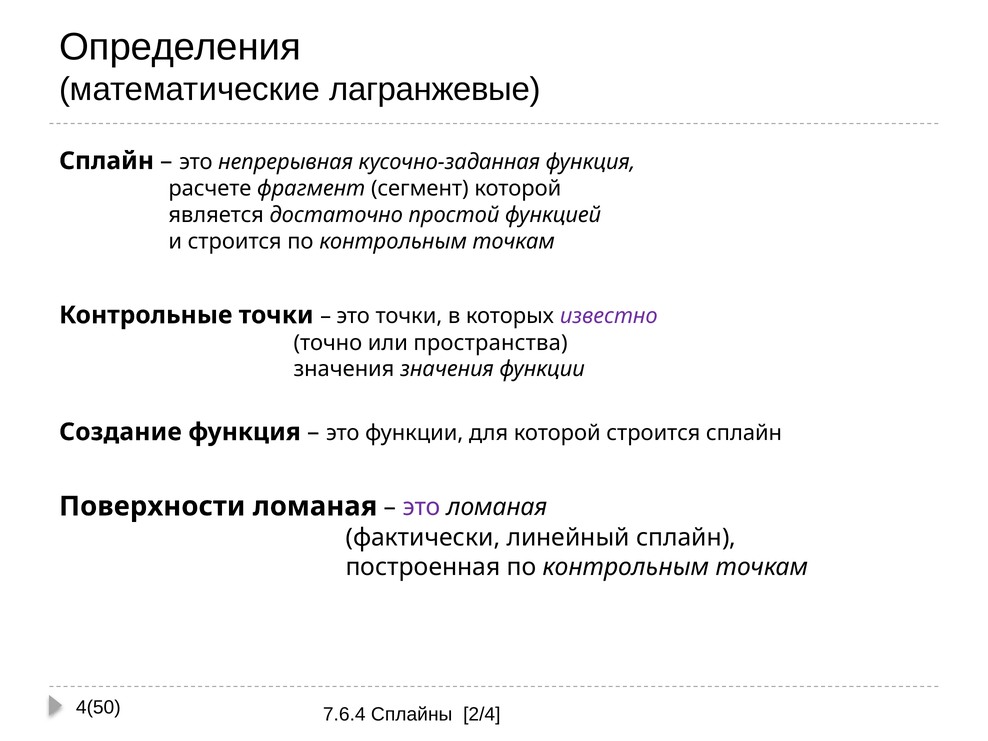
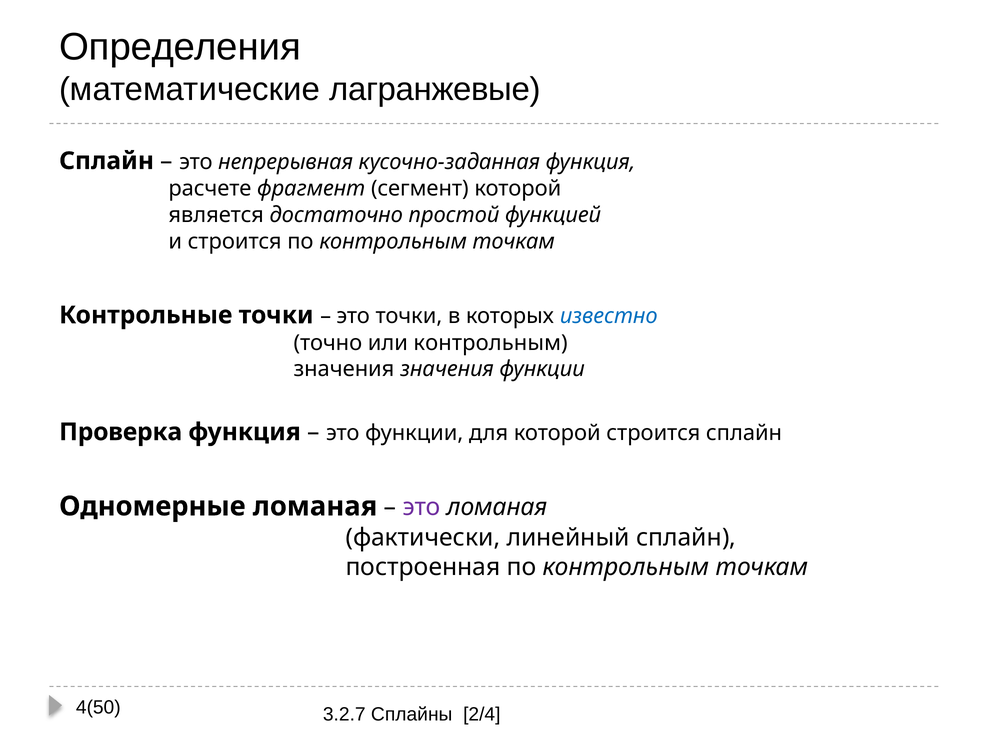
известно colour: purple -> blue
или пространства: пространства -> контрольным
Создание: Создание -> Проверка
Поверхности: Поверхности -> Одномерные
7.6.4: 7.6.4 -> 3.2.7
